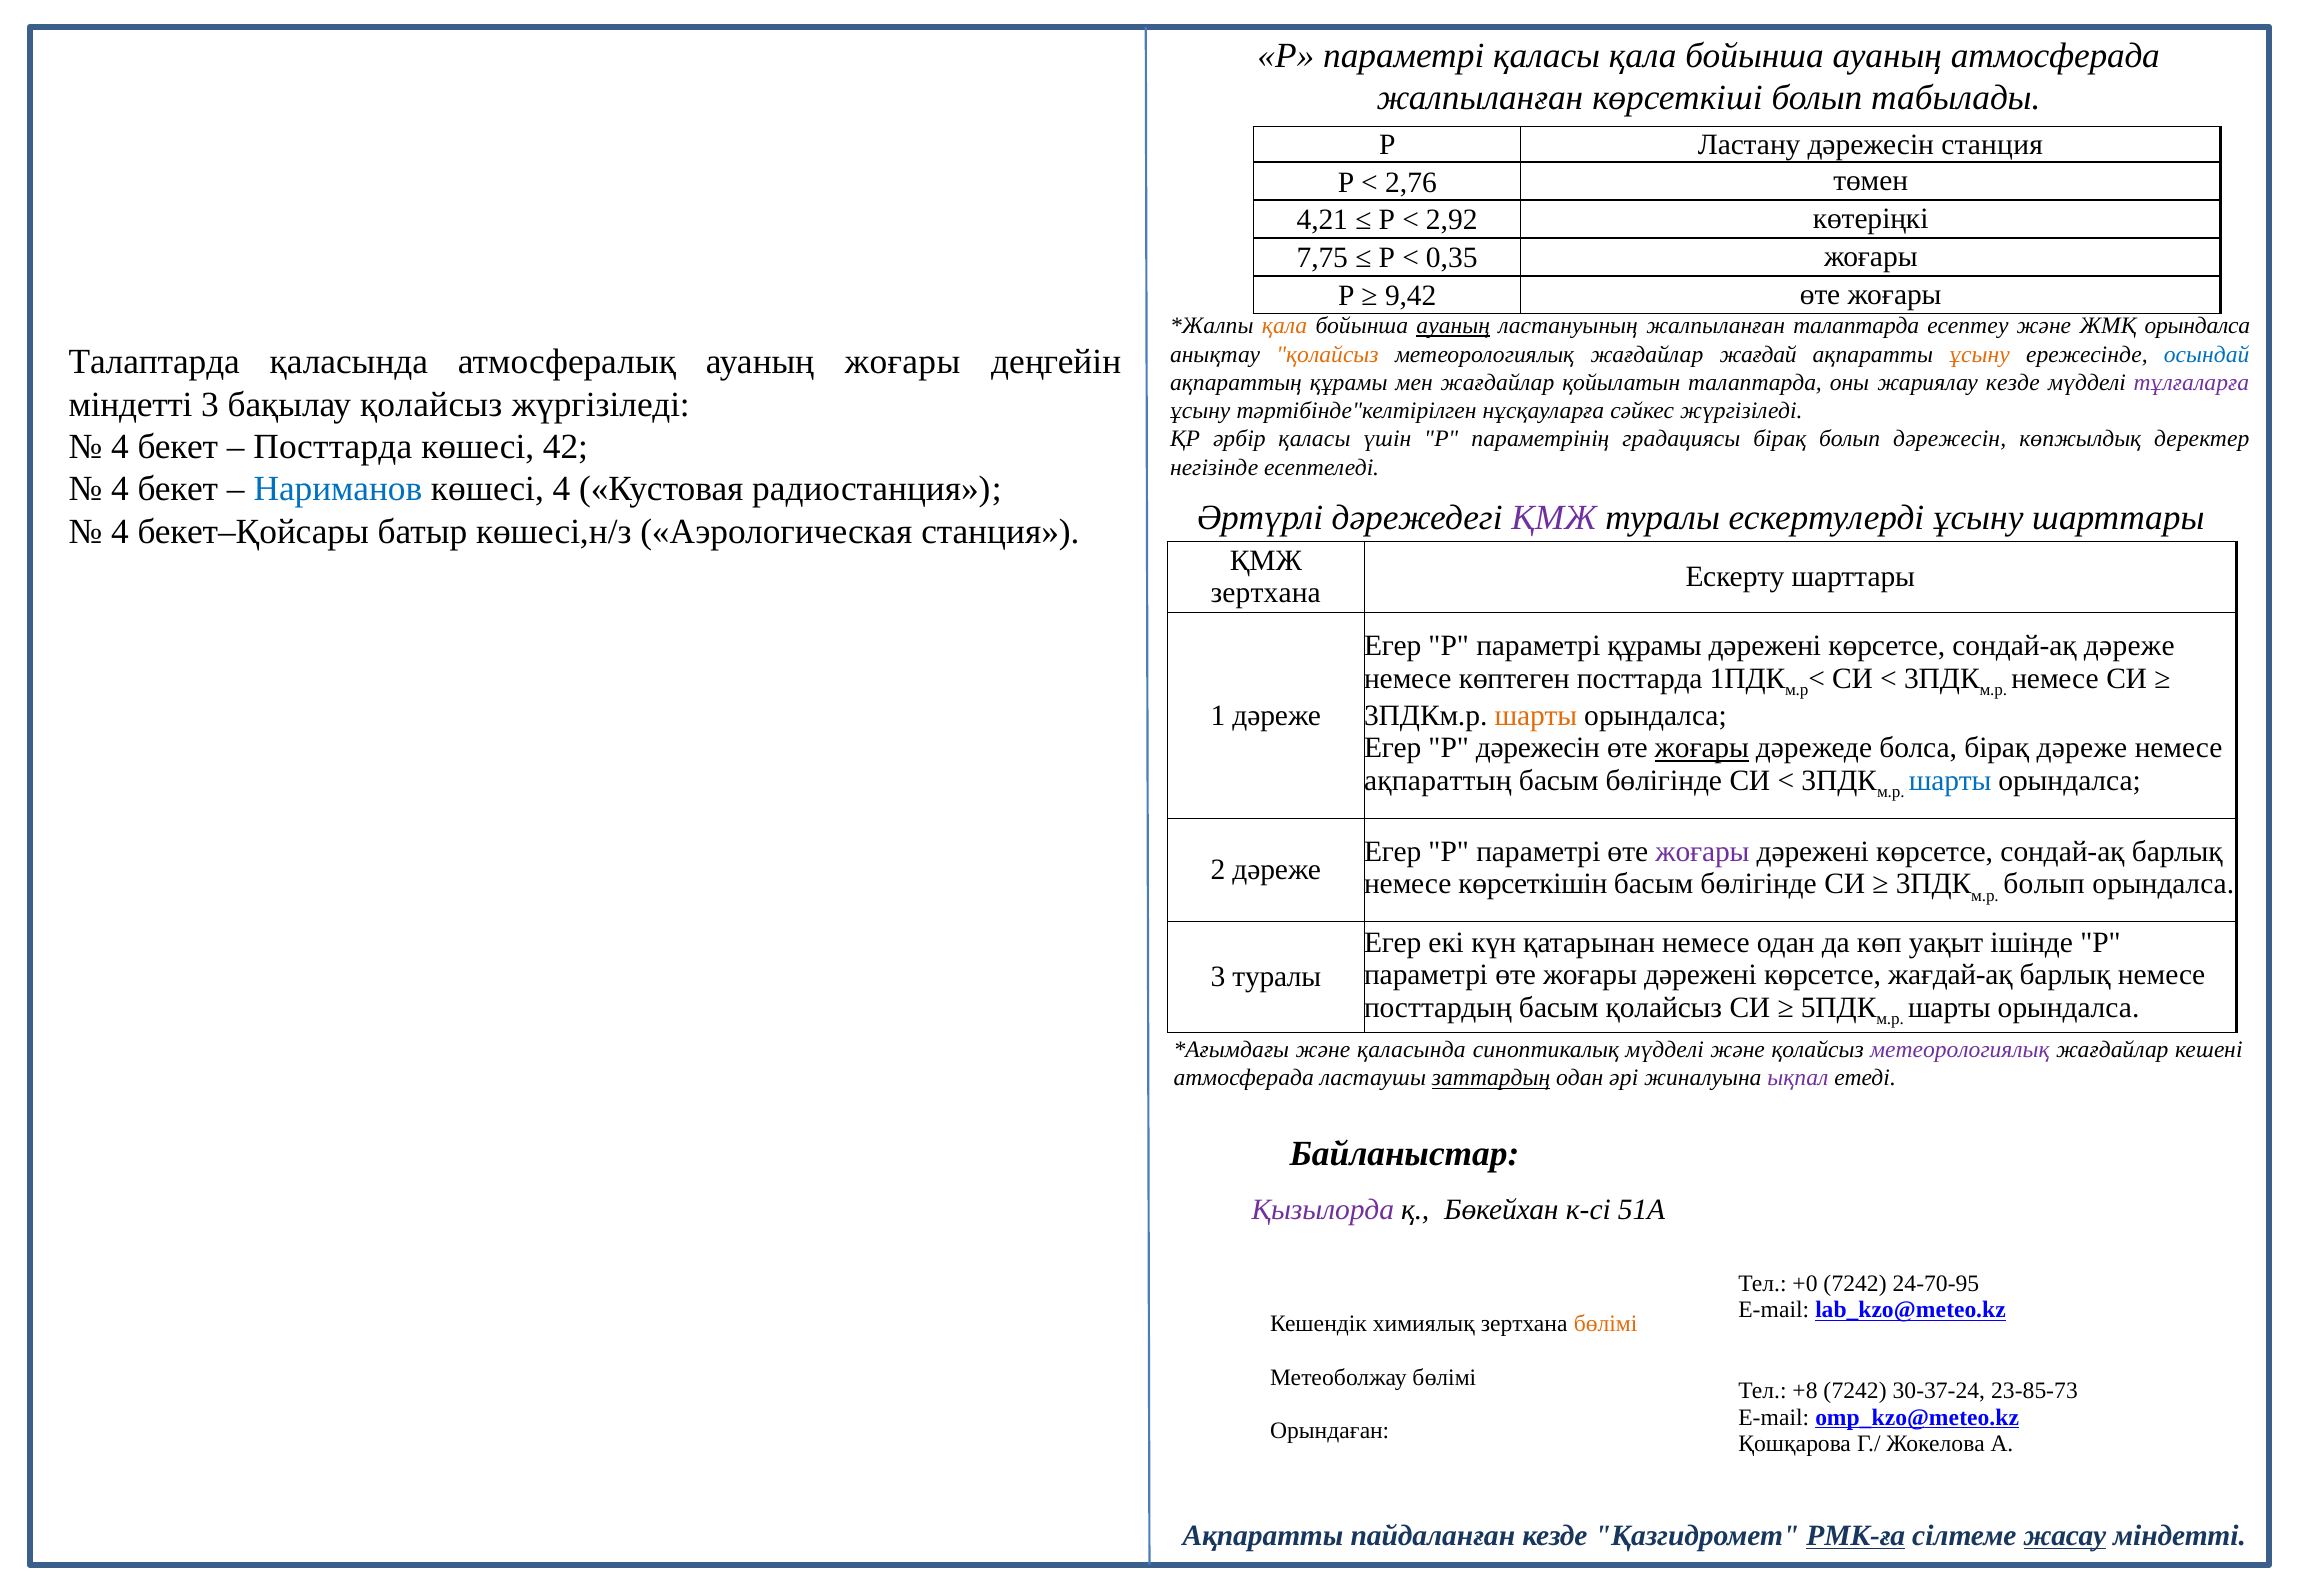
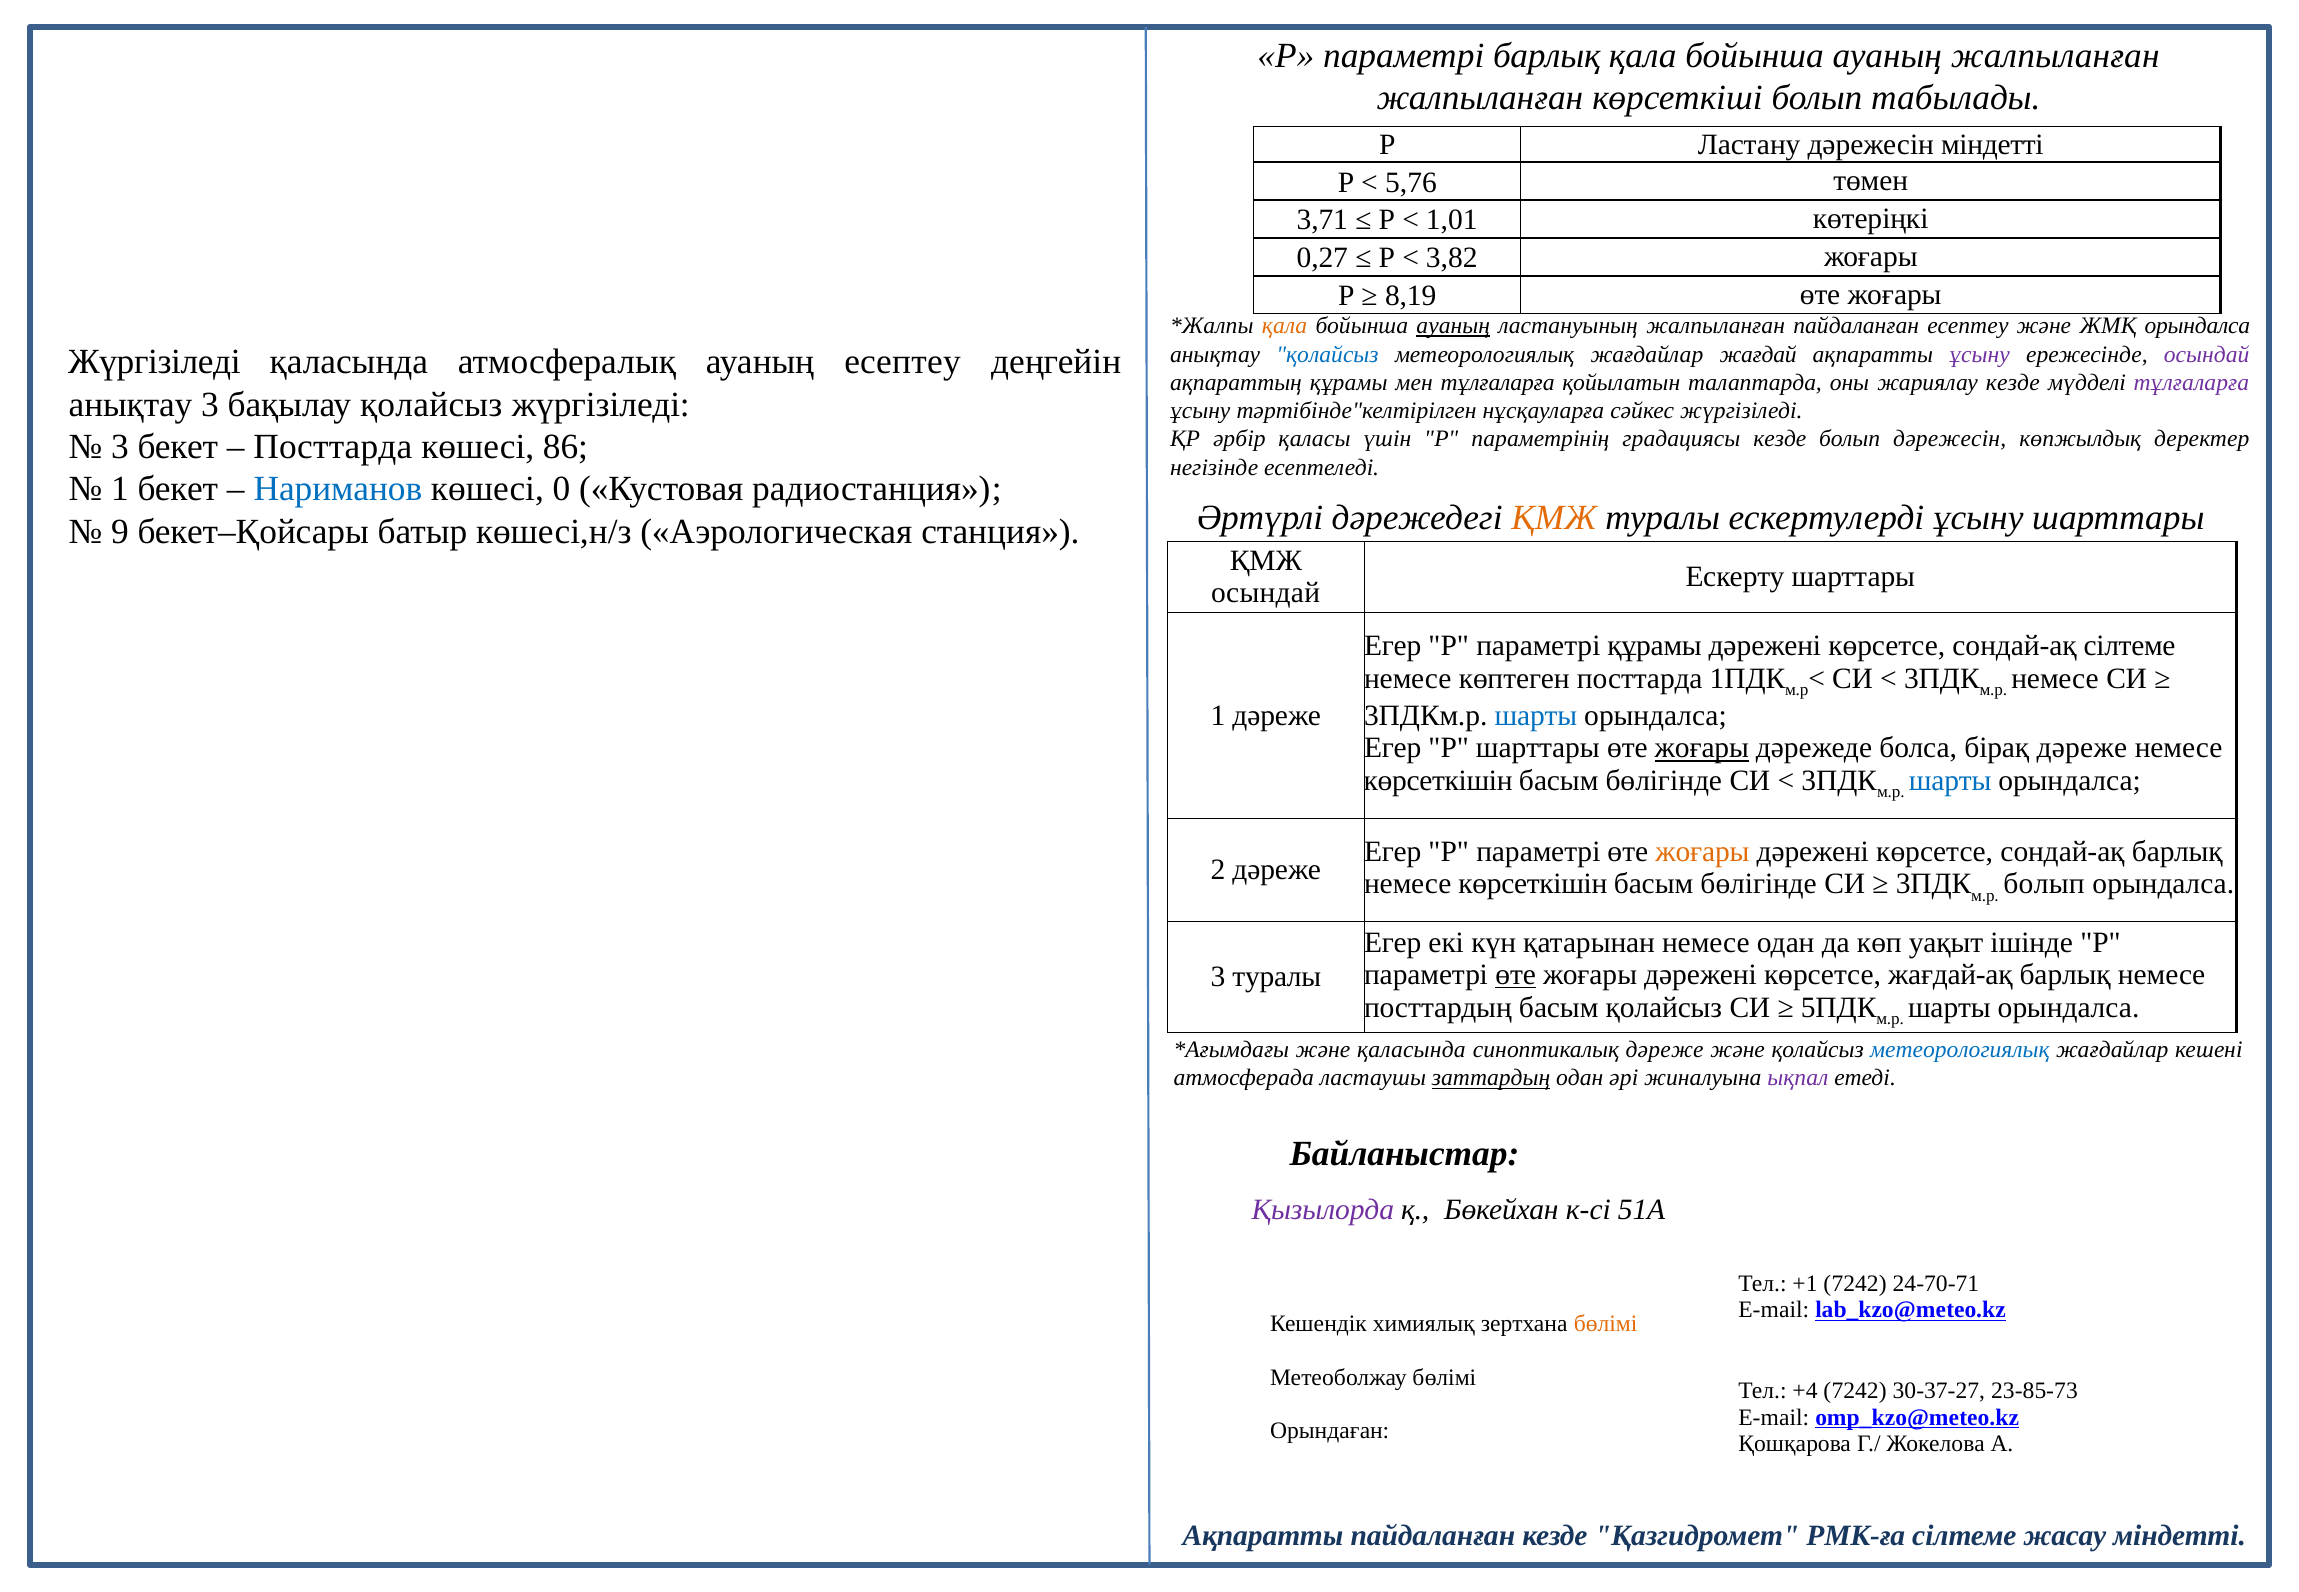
параметрі қаласы: қаласы -> барлық
ауаның атмосферада: атмосферада -> жалпыланған
дәрежесін станция: станция -> міндетті
2,76: 2,76 -> 5,76
4,21: 4,21 -> 3,71
2,92: 2,92 -> 1,01
7,75: 7,75 -> 0,27
0,35: 0,35 -> 3,82
9,42: 9,42 -> 8,19
жалпыланған талаптарда: талаптарда -> пайдаланған
қолайсыз at (1327, 354) colour: orange -> blue
ұсыну at (1980, 354) colour: orange -> purple
осындай at (2207, 354) colour: blue -> purple
Талаптарда at (154, 362): Талаптарда -> Жүргізіледі
ауаның жоғары: жоғары -> есептеу
мен жағдайлар: жағдайлар -> тұлғаларға
міндетті at (131, 404): міндетті -> анықтау
градациясы бірақ: бірақ -> кезде
4 at (120, 447): 4 -> 3
42: 42 -> 86
4 at (120, 489): 4 -> 1
көшесі 4: 4 -> 0
ҚМЖ at (1554, 517) colour: purple -> orange
4 at (120, 532): 4 -> 9
зертхана at (1266, 593): зертхана -> осындай
сондай-ақ дәреже: дәреже -> сілтеме
шарты at (1536, 715) colour: orange -> blue
P дәрежесін: дәрежесін -> шарттары
ақпараттың at (1438, 780): ақпараттың -> көрсеткішін
жоғары at (1702, 851) colour: purple -> orange
өте at (1516, 975) underline: none -> present
синоптикалық мүдделі: мүдделі -> дәреже
метеорологиялық at (1960, 1050) colour: purple -> blue
+0: +0 -> +1
24-70-95: 24-70-95 -> 24-70-71
+8: +8 -> +4
30-37-24: 30-37-24 -> 30-37-27
РМК-ға underline: present -> none
жасау underline: present -> none
